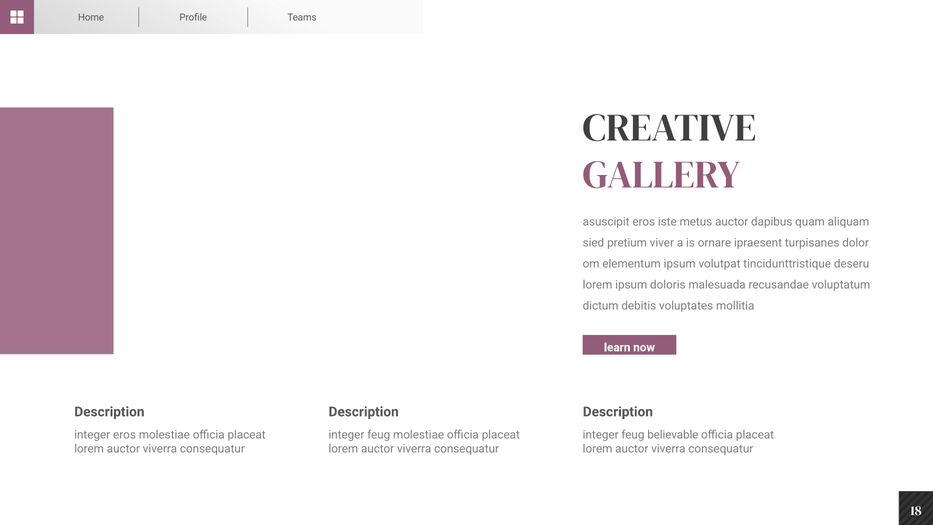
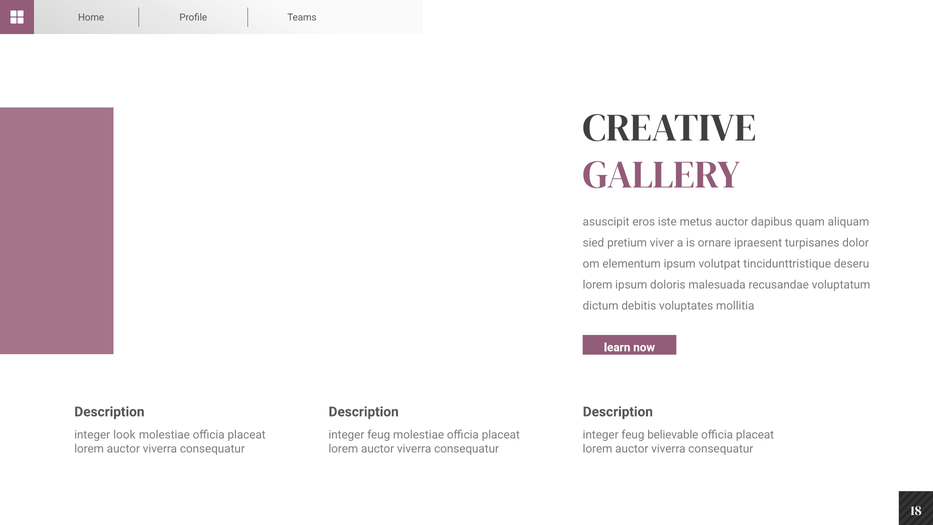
integer eros: eros -> look
